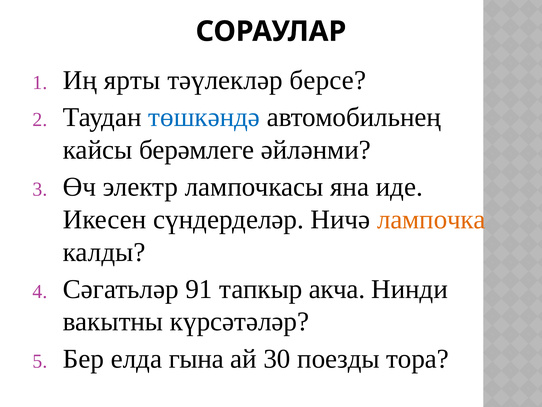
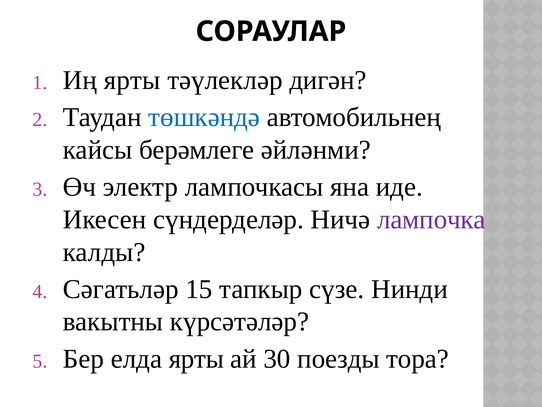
берсе: берсе -> дигән
лампочка colour: orange -> purple
91: 91 -> 15
акча: акча -> сүзе
елда гына: гына -> ярты
